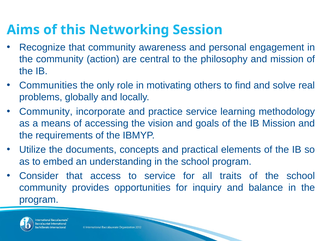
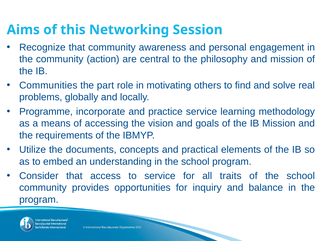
only: only -> part
Community at (46, 112): Community -> Programme
